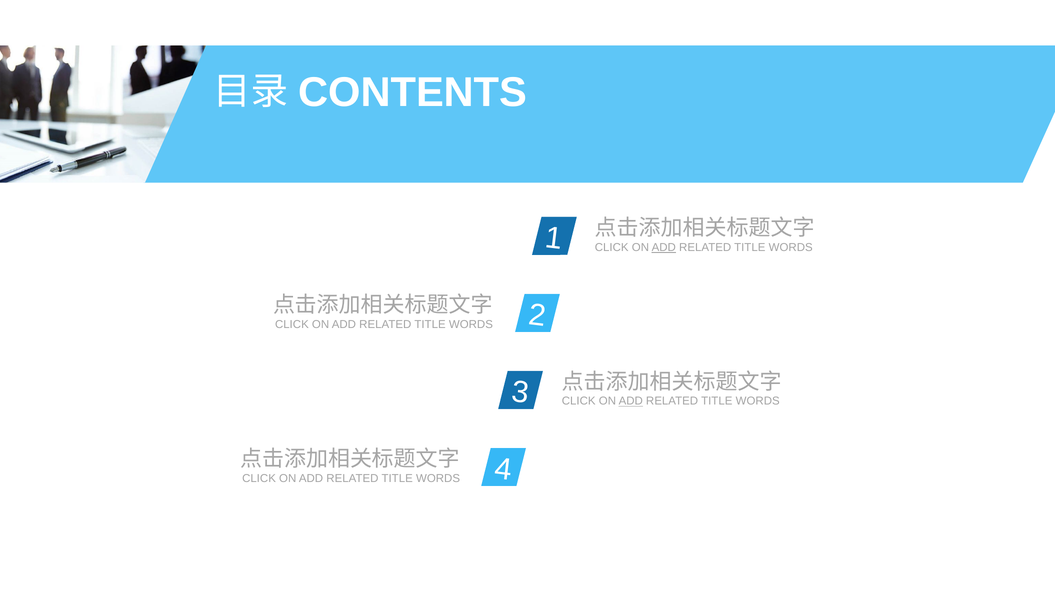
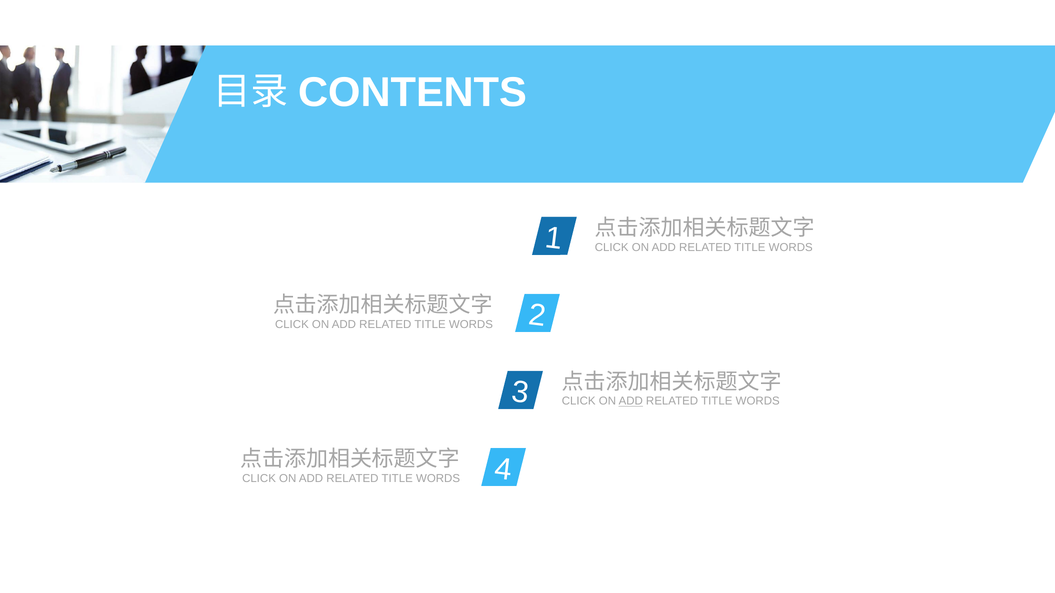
ADD at (664, 248) underline: present -> none
